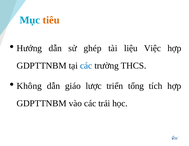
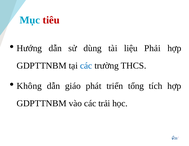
tiêu colour: orange -> red
ghép: ghép -> dùng
Việc: Việc -> Phải
lược: lược -> phát
